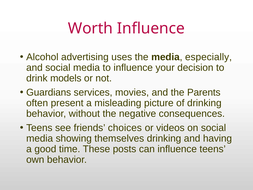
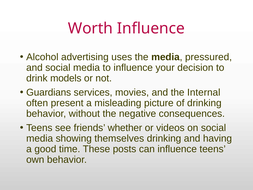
especially: especially -> pressured
Parents: Parents -> Internal
choices: choices -> whether
